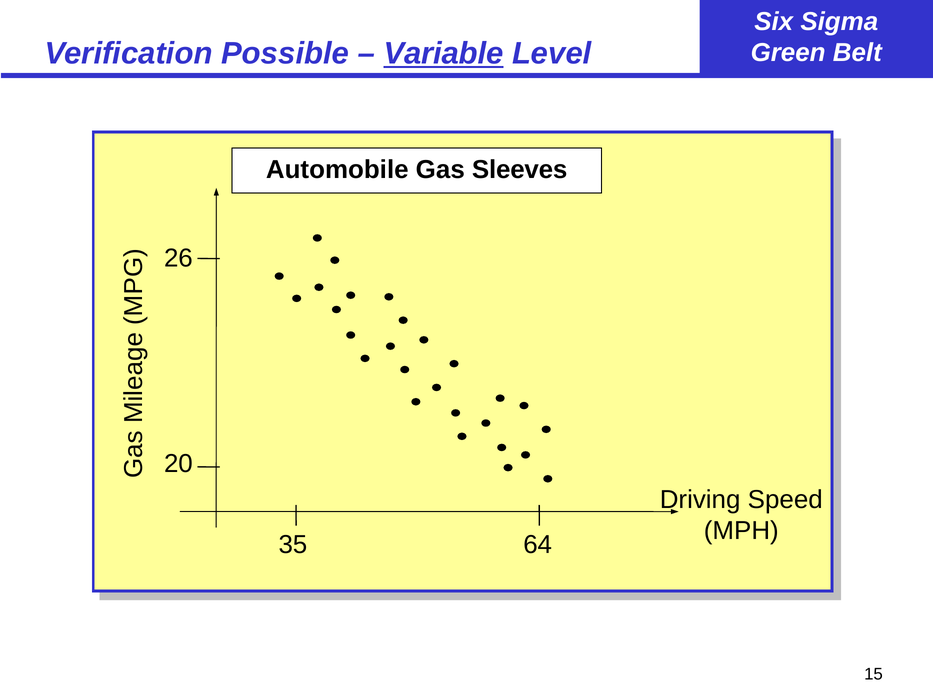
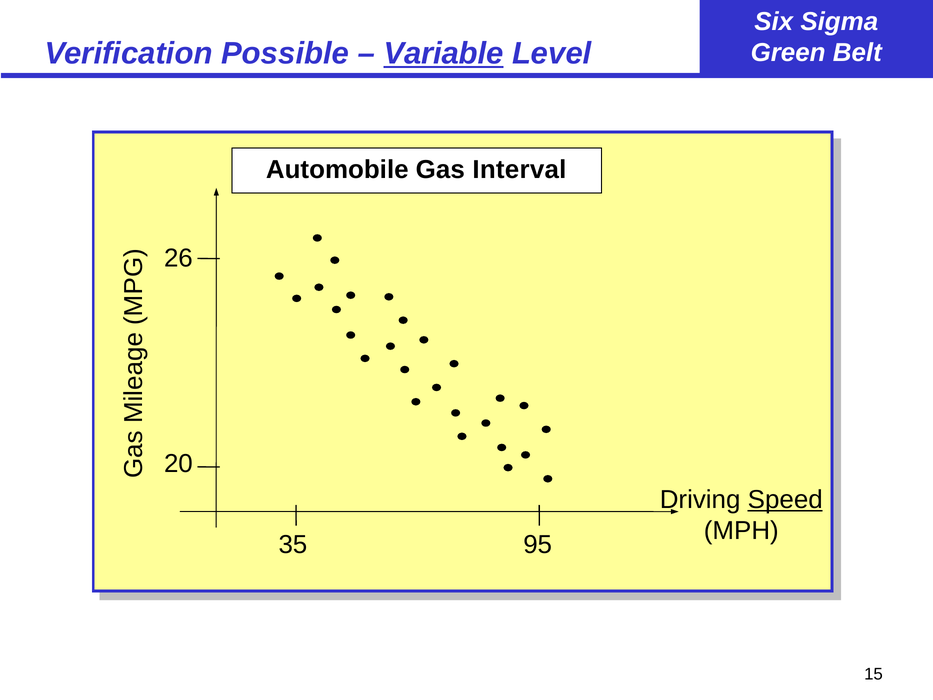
Sleeves: Sleeves -> Interval
Speed underline: none -> present
64: 64 -> 95
